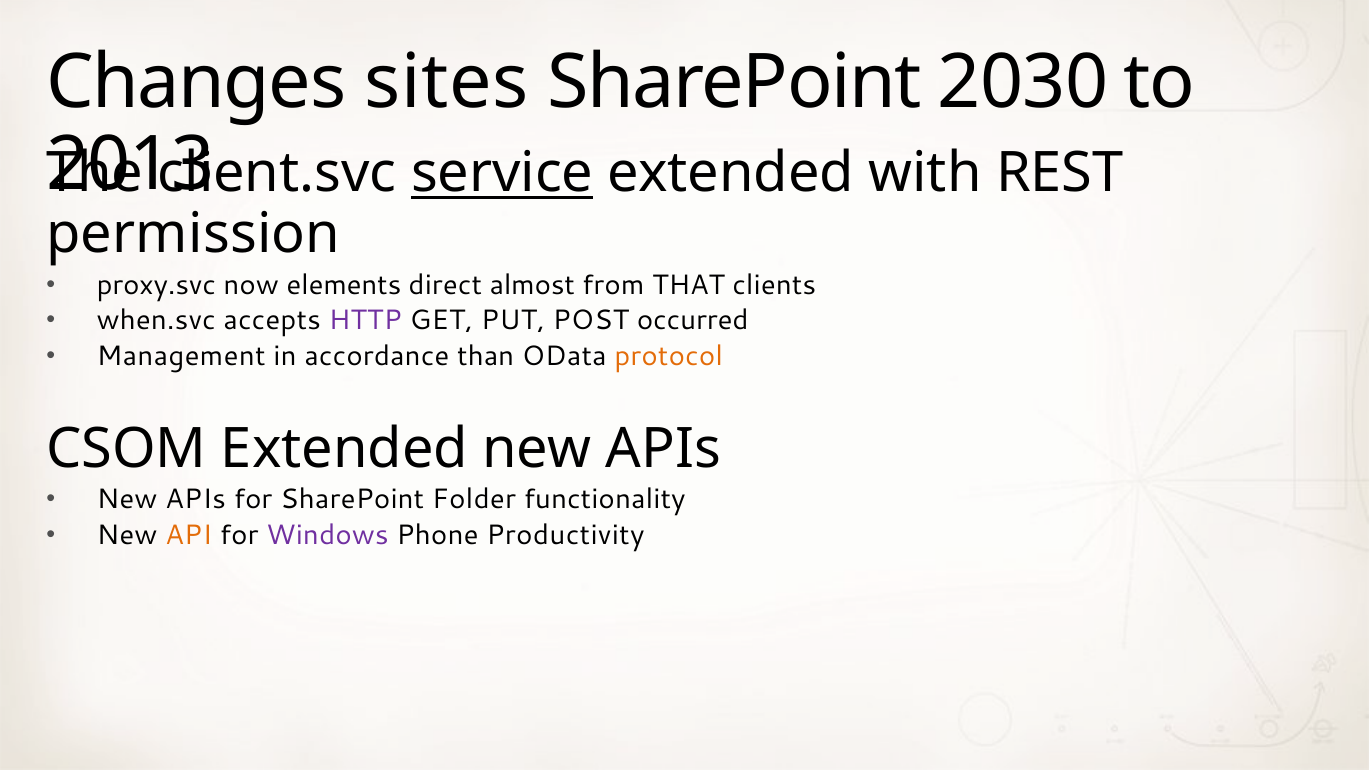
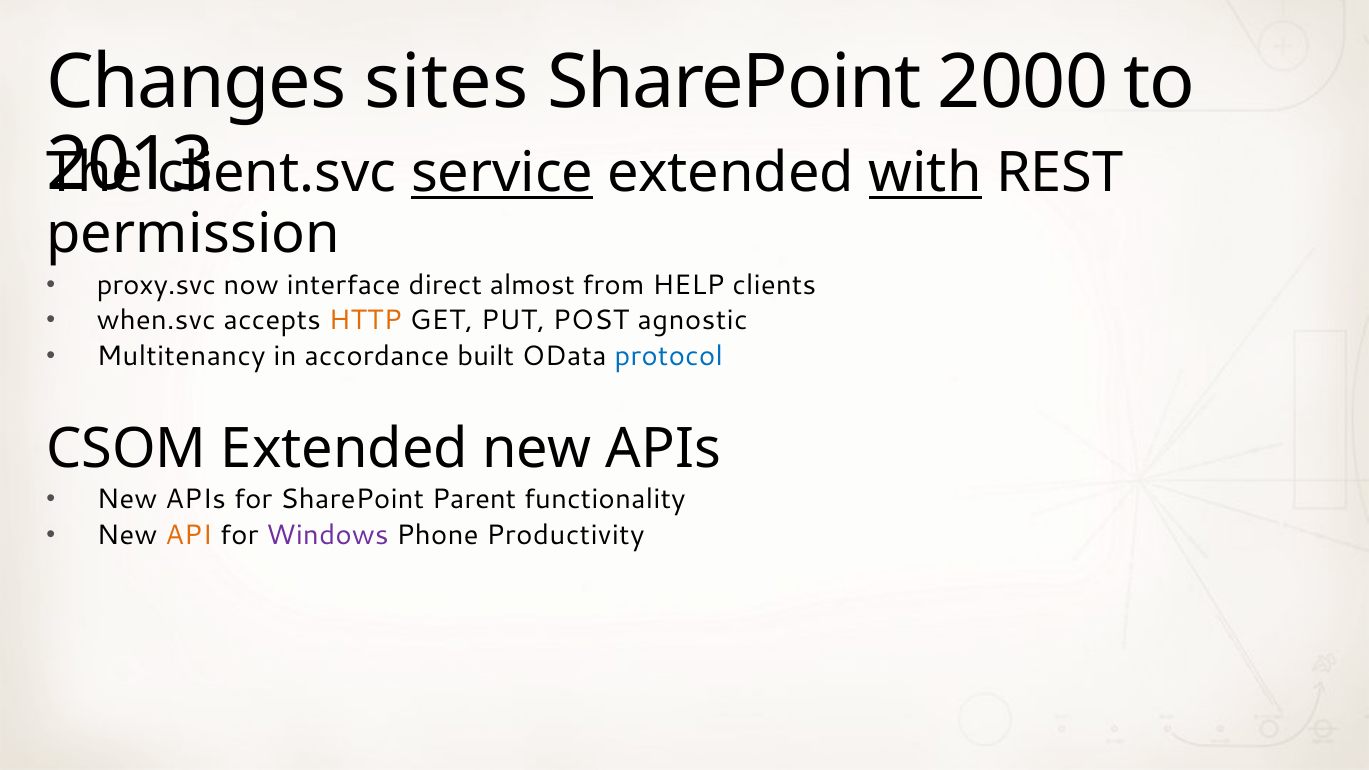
2030: 2030 -> 2000
with underline: none -> present
elements: elements -> interface
THAT: THAT -> HELP
HTTP colour: purple -> orange
occurred: occurred -> agnostic
Management: Management -> Multitenancy
than: than -> built
protocol colour: orange -> blue
Folder: Folder -> Parent
